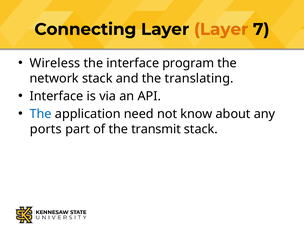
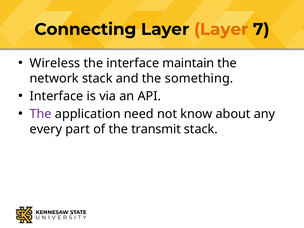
program: program -> maintain
translating: translating -> something
The at (41, 114) colour: blue -> purple
ports: ports -> every
